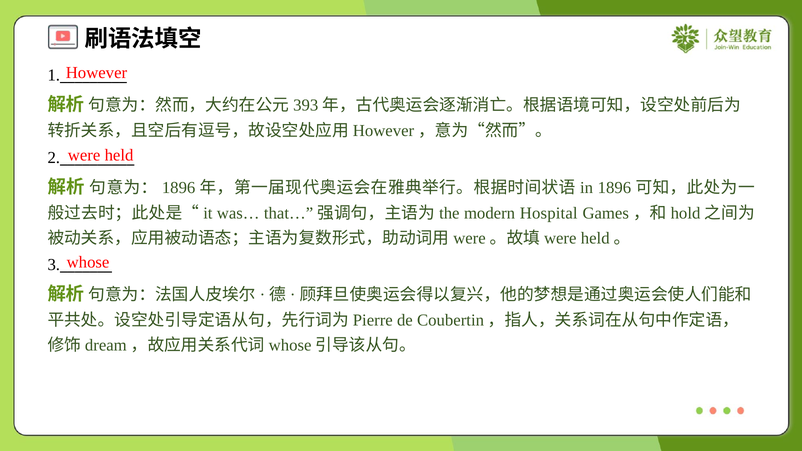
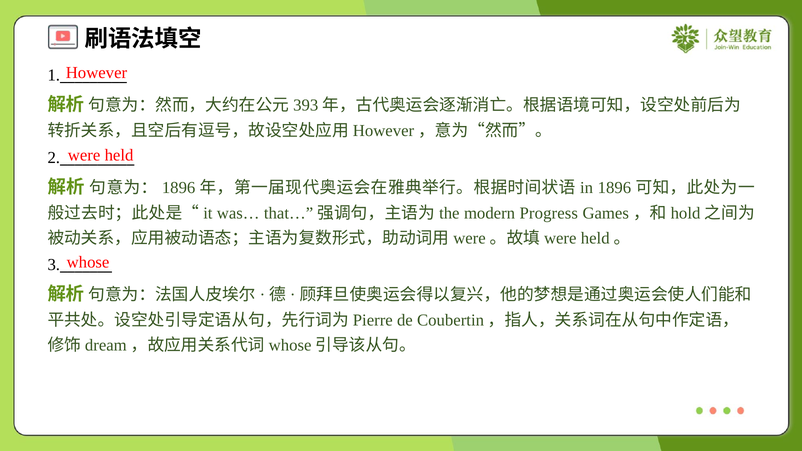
Hospital: Hospital -> Progress
